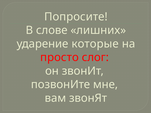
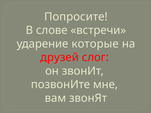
лишних: лишних -> встречи
просто: просто -> друзей
